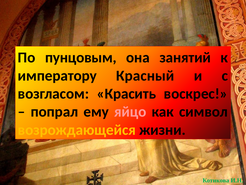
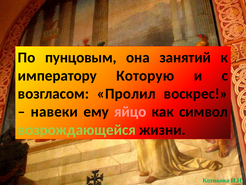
Красный: Красный -> Которую
Красить: Красить -> Пролил
попрал: попрал -> навеки
возрождающейся colour: yellow -> light green
